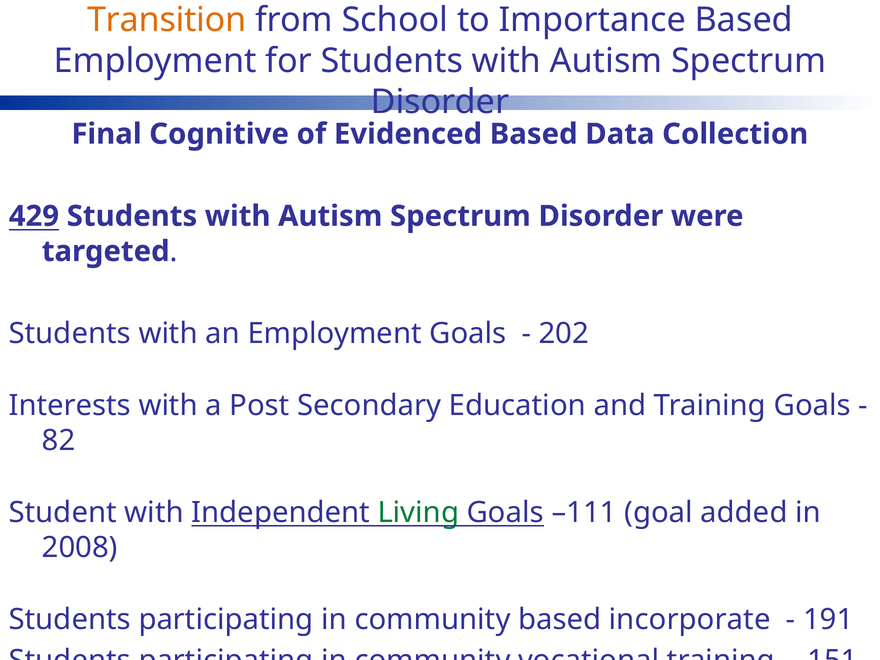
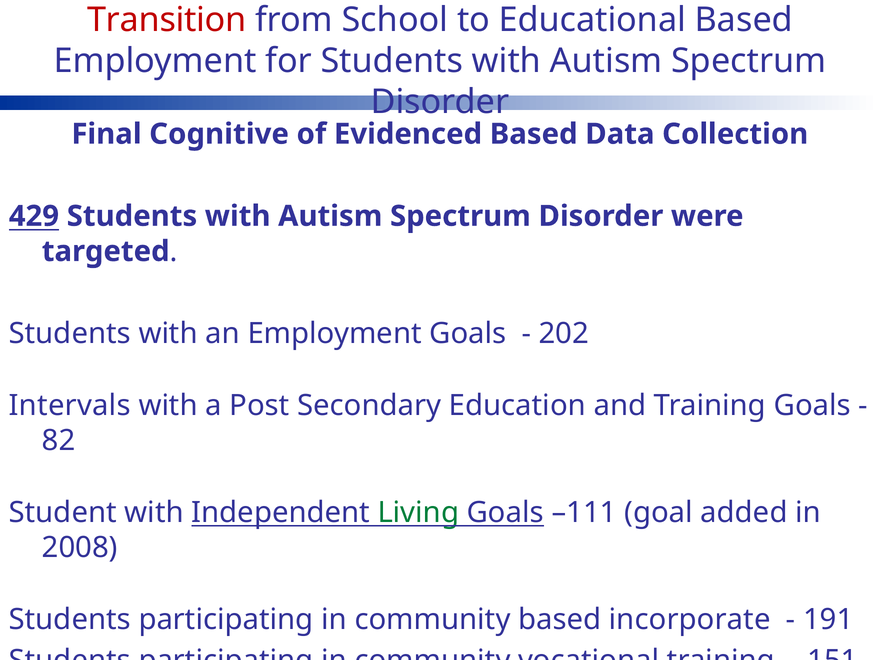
Transition colour: orange -> red
Importance: Importance -> Educational
Interests: Interests -> Intervals
